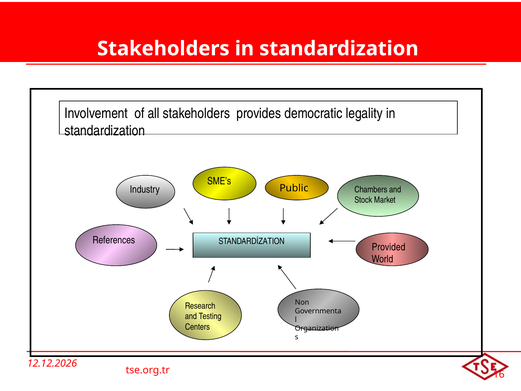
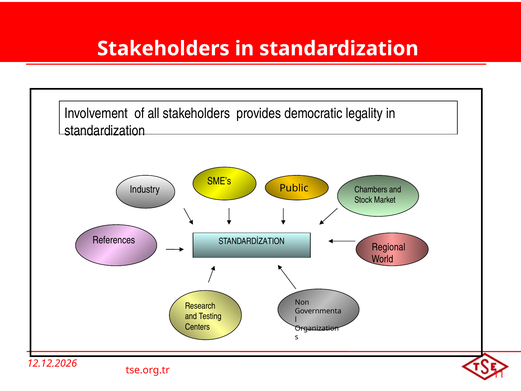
Provided: Provided -> Regional
16: 16 -> 11
